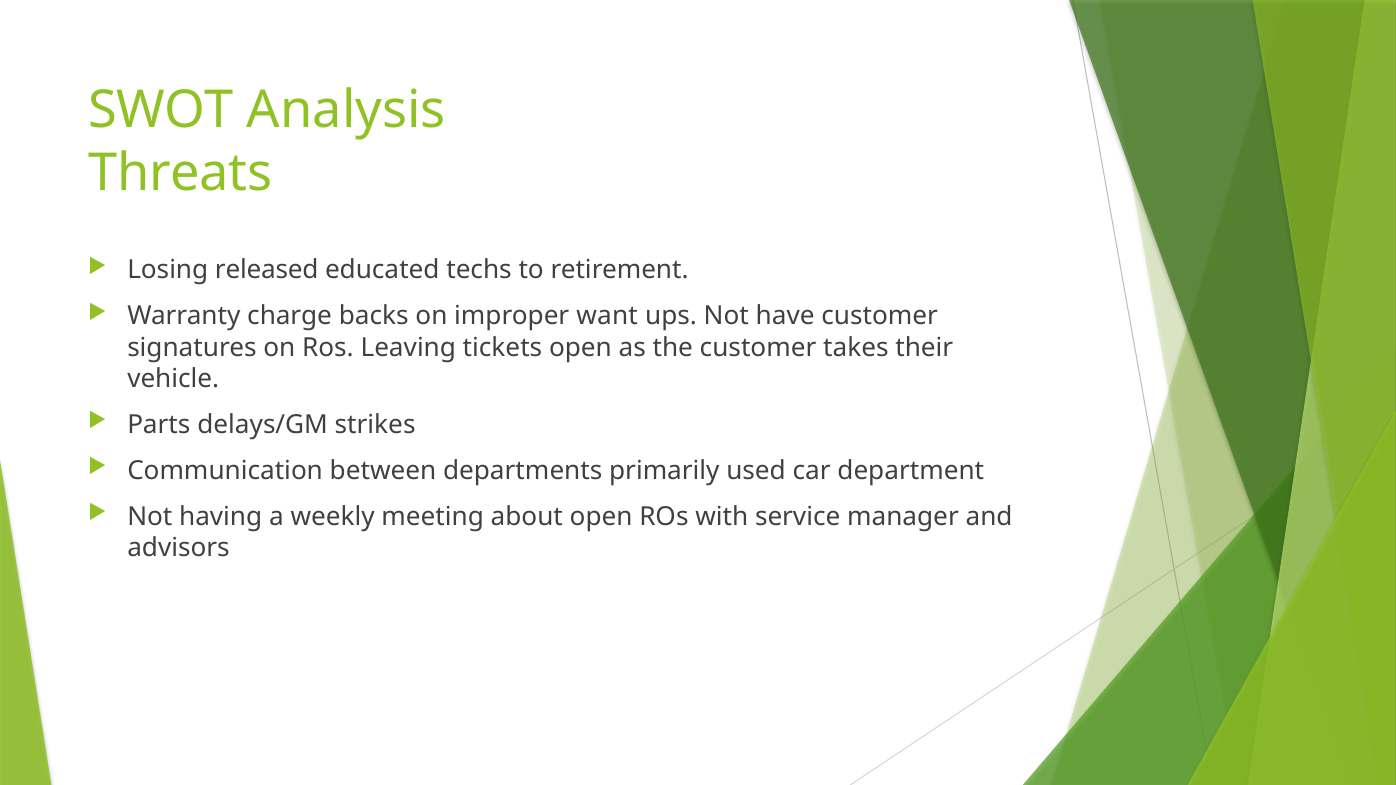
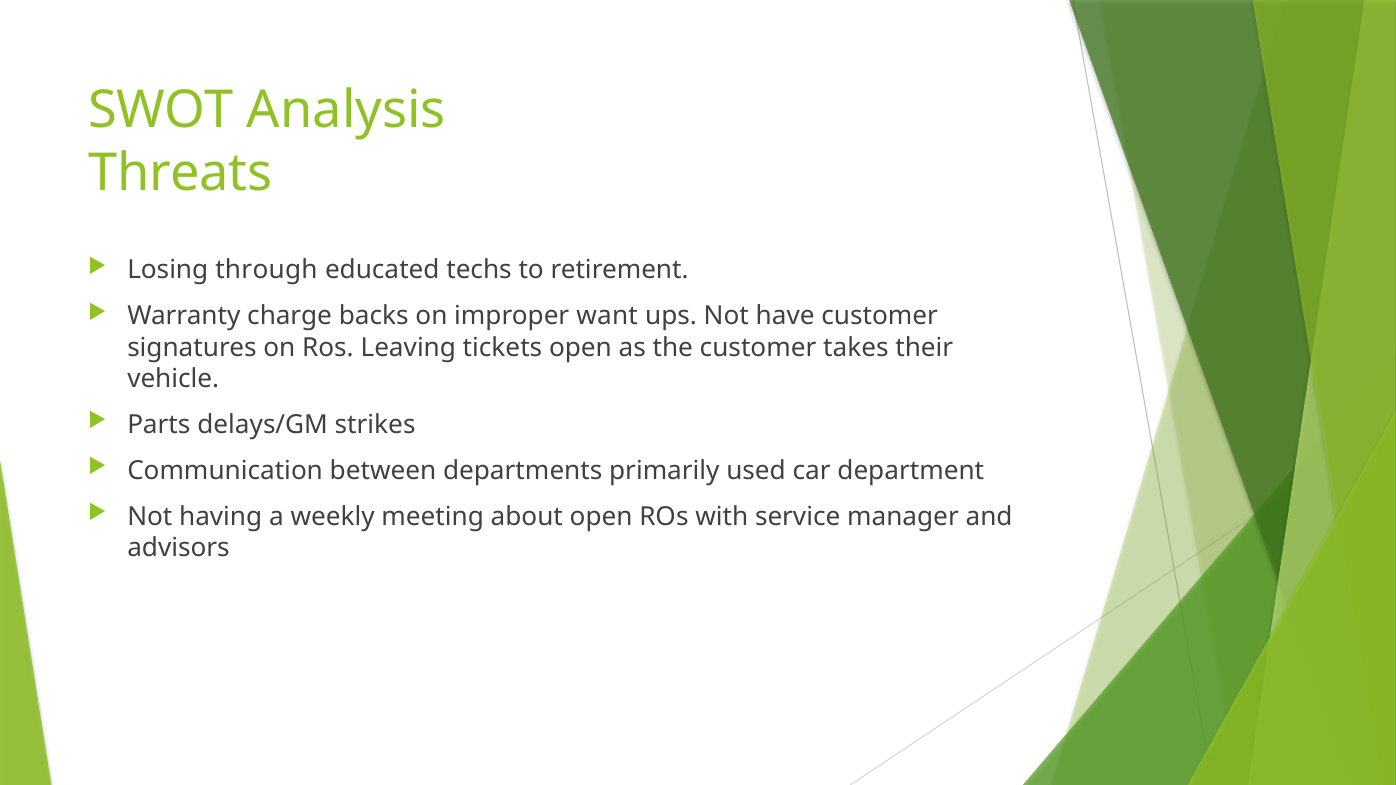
released: released -> through
